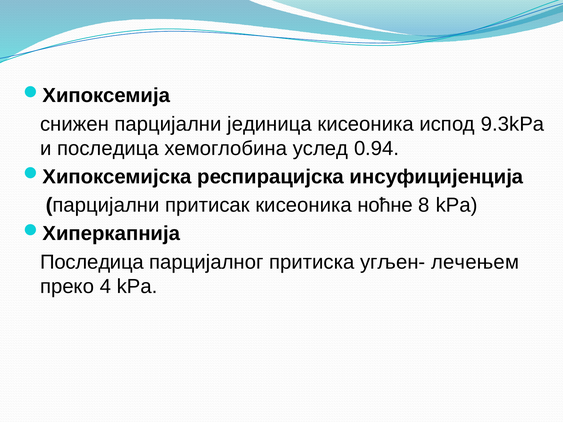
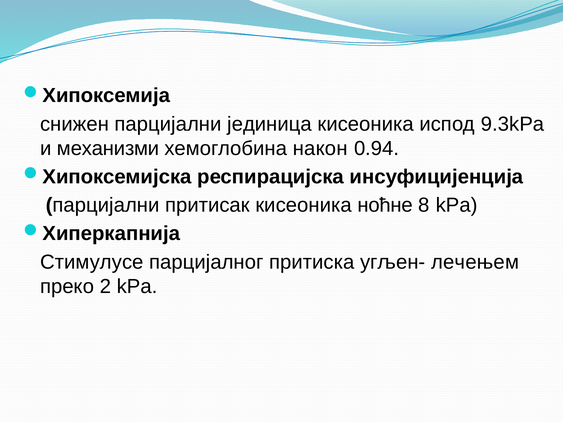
и последица: последица -> механизми
услед: услед -> након
Последица at (92, 262): Последица -> Стимулусе
4: 4 -> 2
